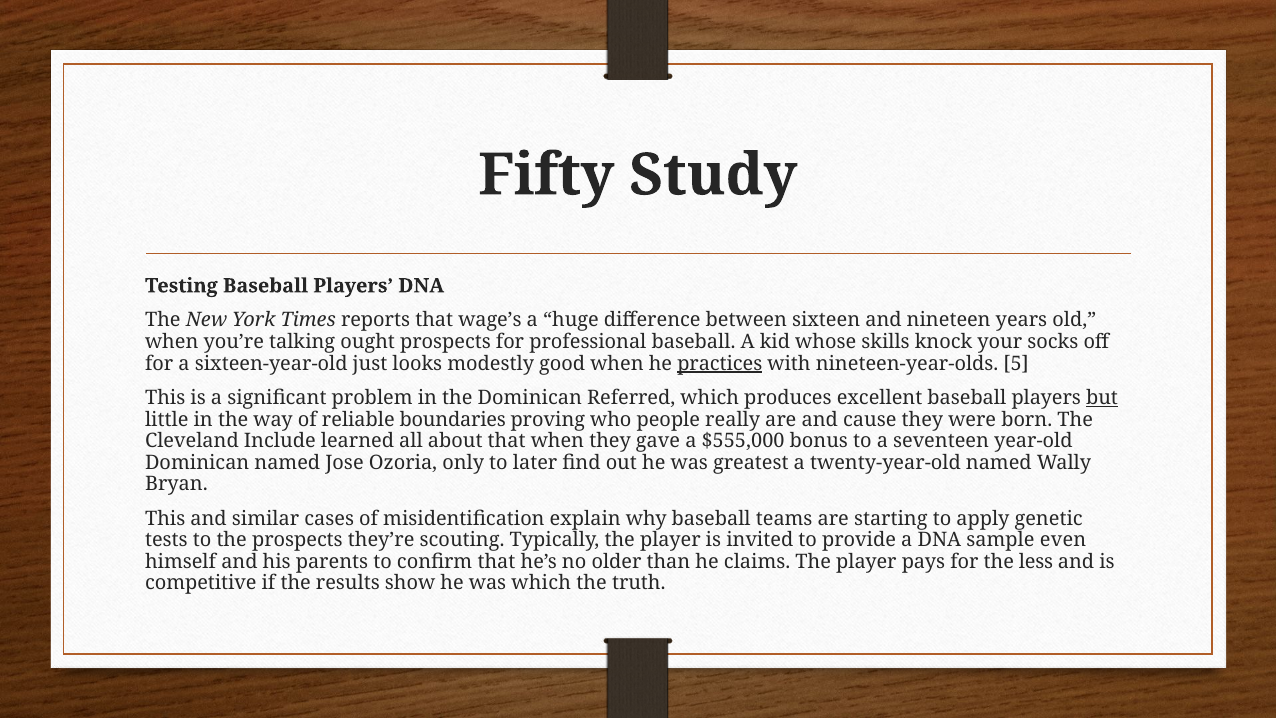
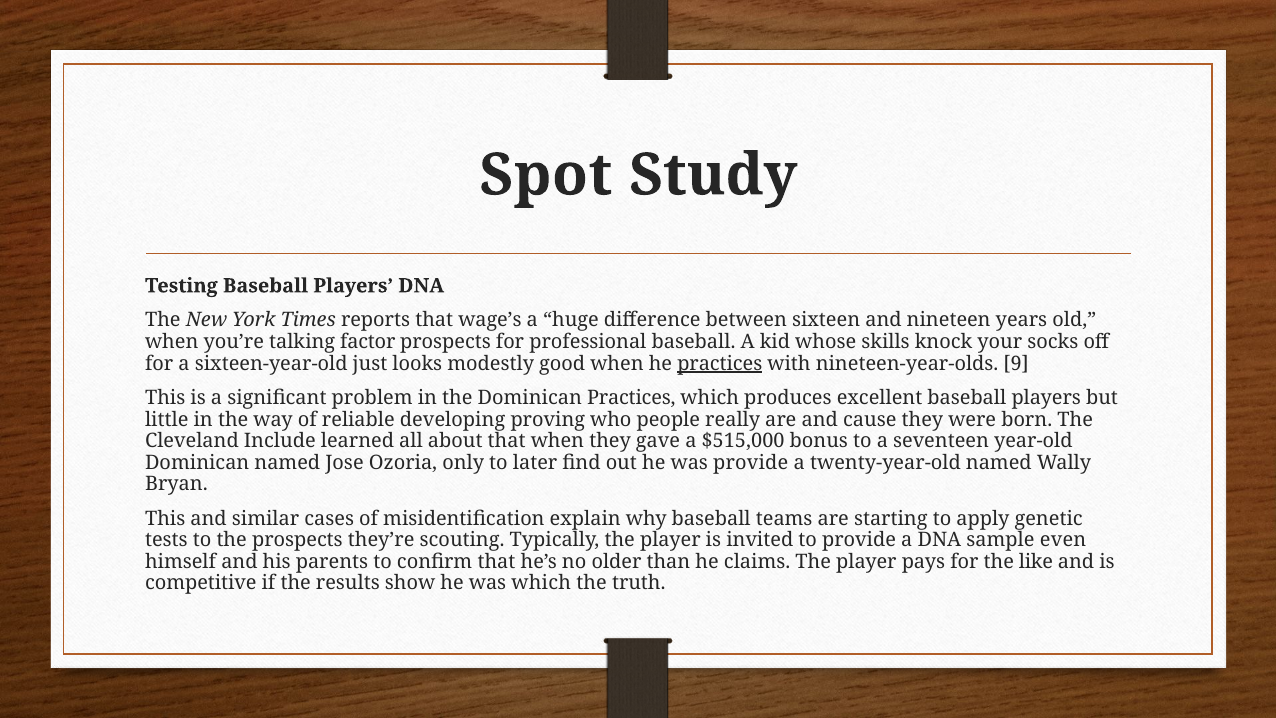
Fifty: Fifty -> Spot
ought: ought -> factor
5: 5 -> 9
Dominican Referred: Referred -> Practices
but underline: present -> none
boundaries: boundaries -> developing
$555,000: $555,000 -> $515,000
was greatest: greatest -> provide
less: less -> like
